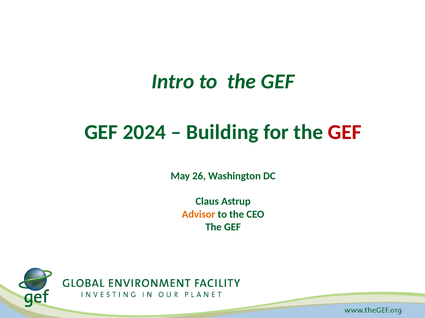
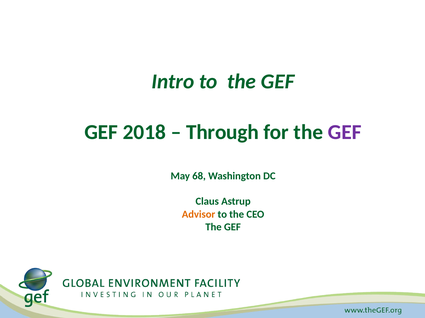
2024: 2024 -> 2018
Building: Building -> Through
GEF at (345, 133) colour: red -> purple
26: 26 -> 68
